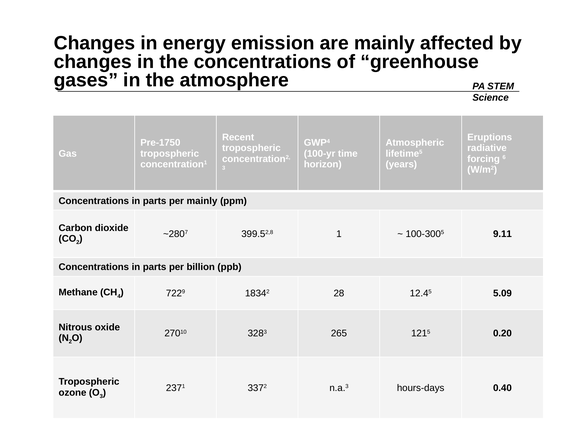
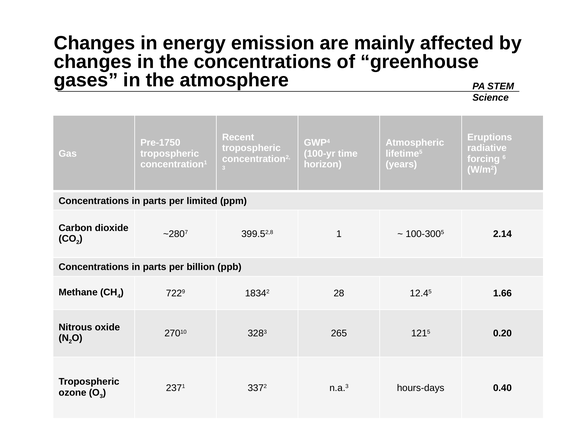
per mainly: mainly -> limited
9.11: 9.11 -> 2.14
5.09: 5.09 -> 1.66
